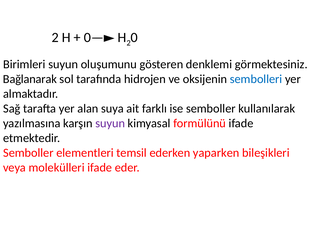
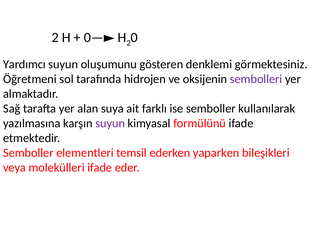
Birimleri: Birimleri -> Yardımcı
Bağlanarak: Bağlanarak -> Öğretmeni
sembolleri colour: blue -> purple
